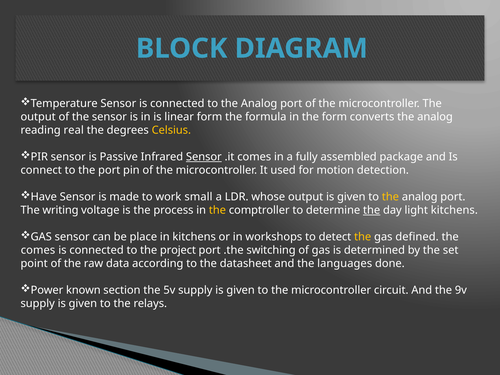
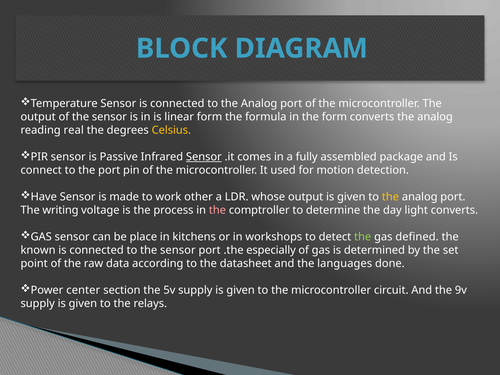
small: small -> other
the at (217, 210) colour: yellow -> pink
the at (372, 210) underline: present -> none
light kitchens: kitchens -> converts
the at (363, 237) colour: yellow -> light green
comes at (38, 250): comes -> known
to the project: project -> sensor
switching: switching -> especially
known: known -> center
